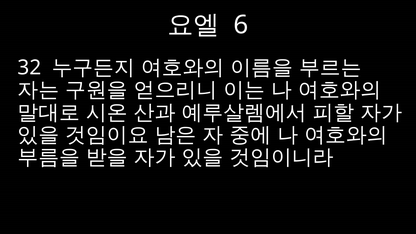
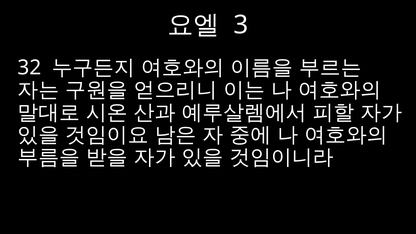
6: 6 -> 3
